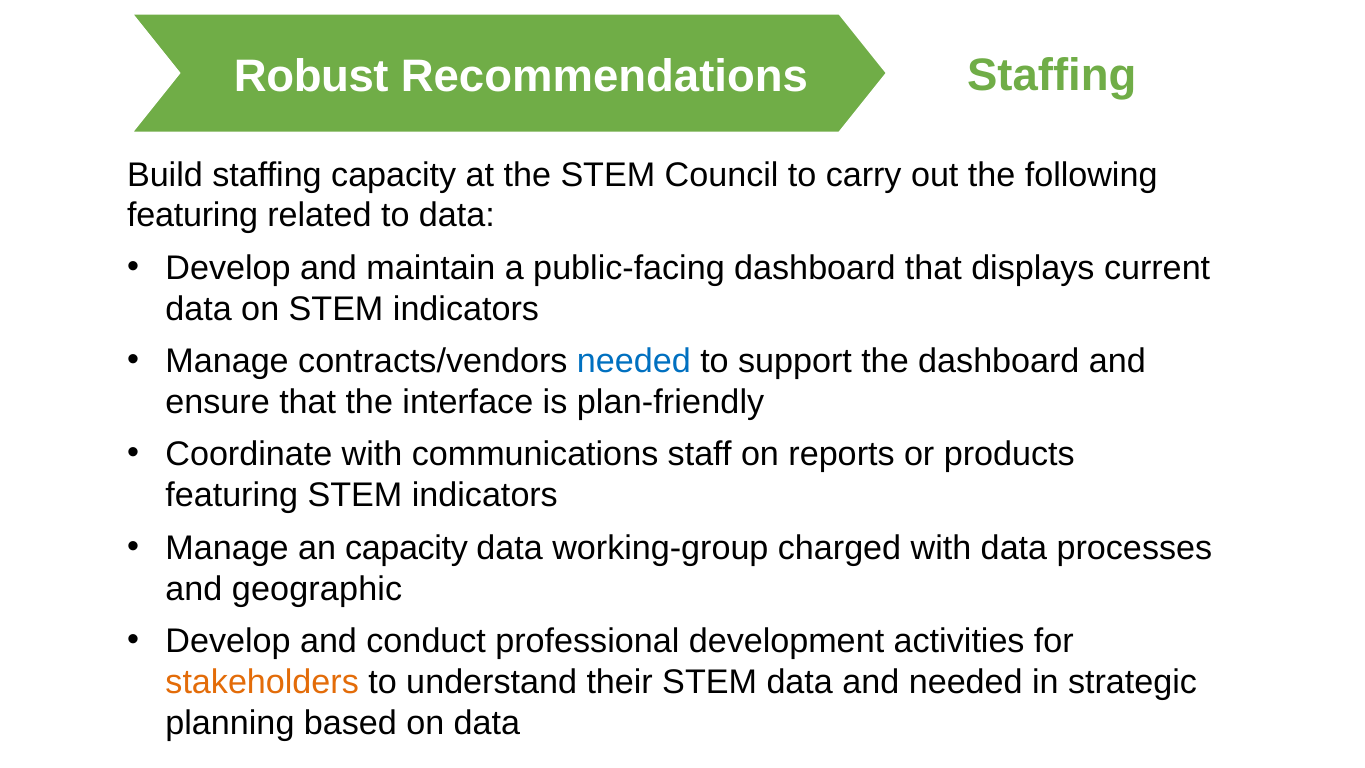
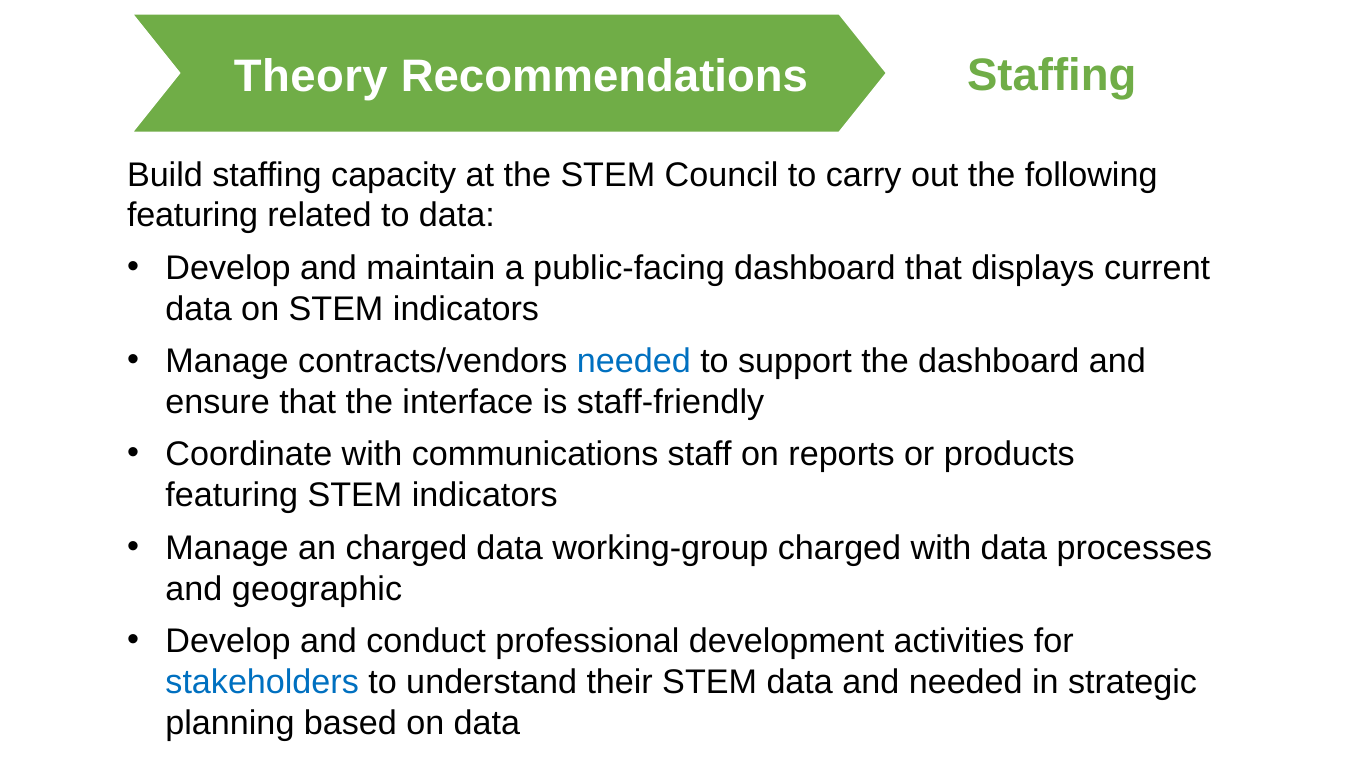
Robust: Robust -> Theory
plan-friendly: plan-friendly -> staff-friendly
an capacity: capacity -> charged
stakeholders colour: orange -> blue
